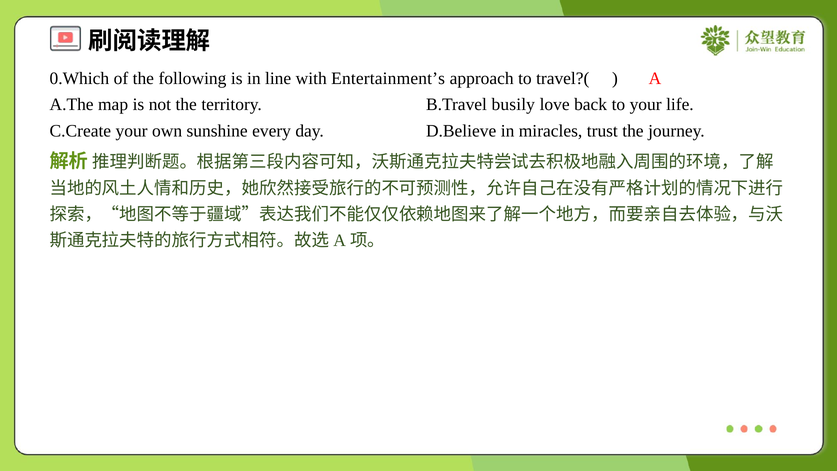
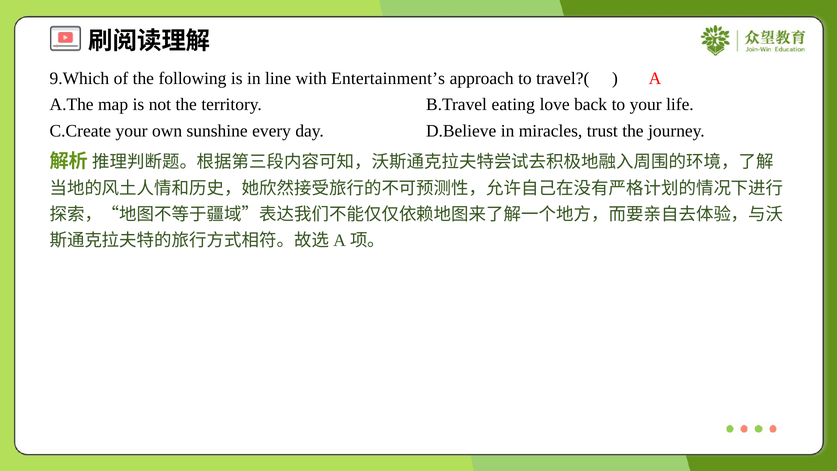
0.Which: 0.Which -> 9.Which
busily: busily -> eating
